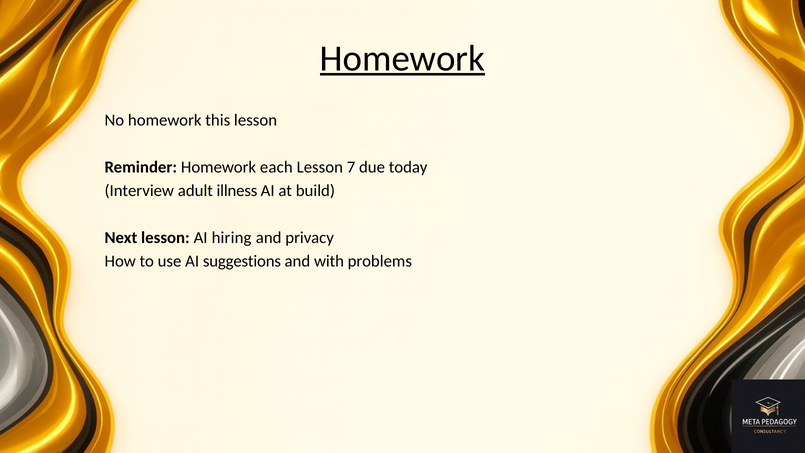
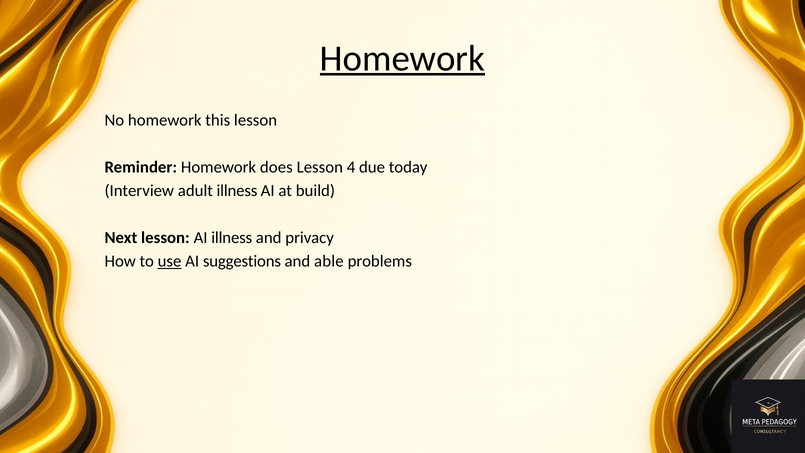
each: each -> does
7: 7 -> 4
AI hiring: hiring -> illness
use underline: none -> present
with: with -> able
